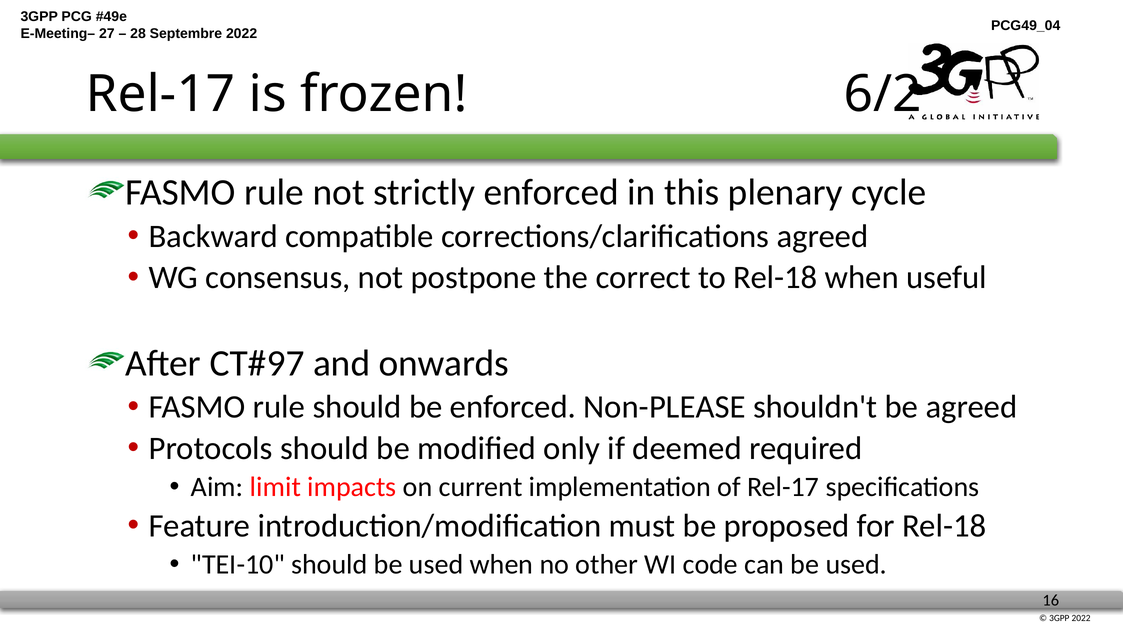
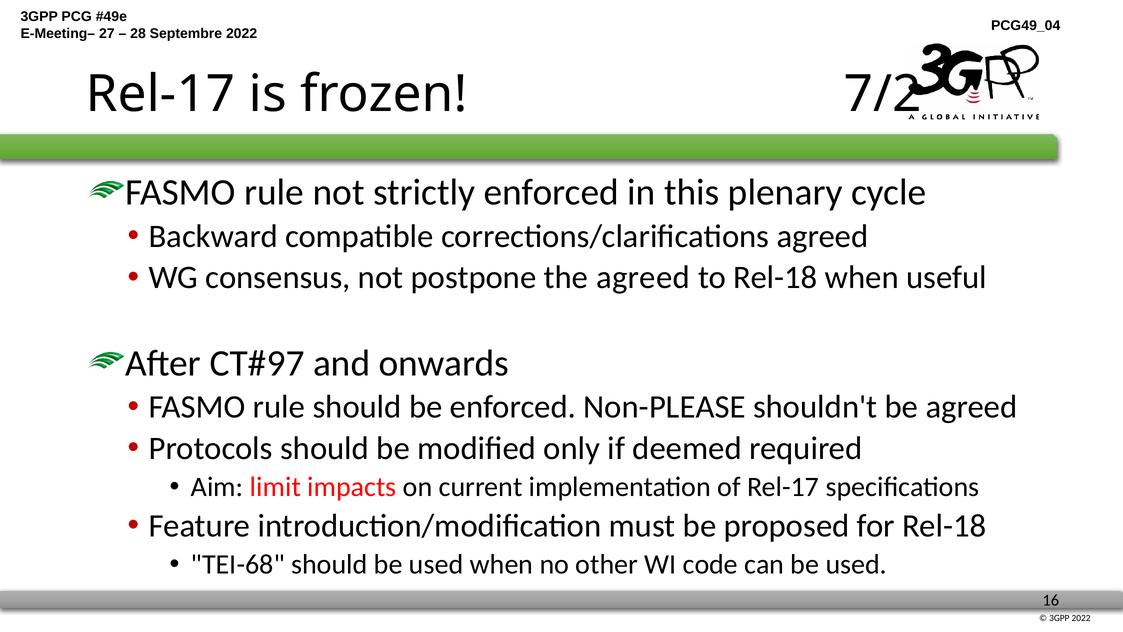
6/2: 6/2 -> 7/2
the correct: correct -> agreed
TEI-10: TEI-10 -> TEI-68
